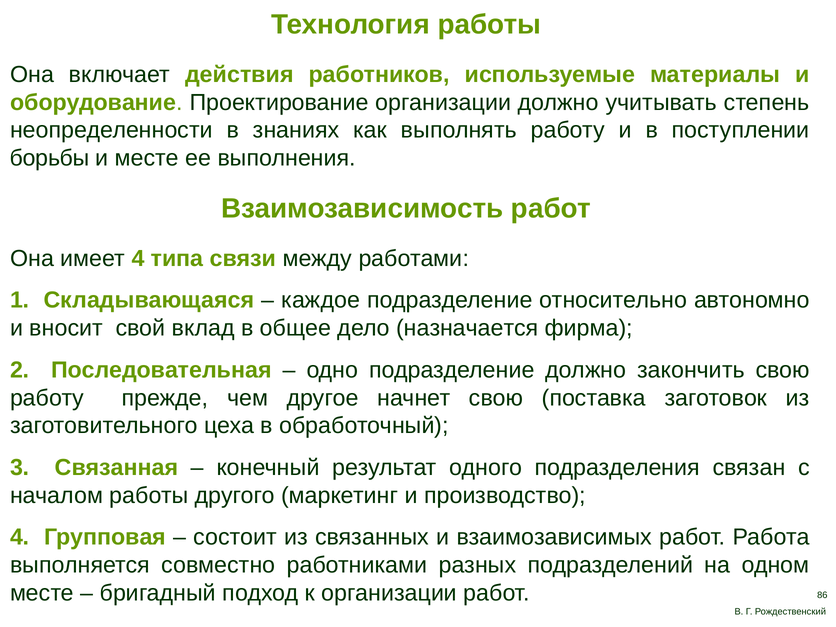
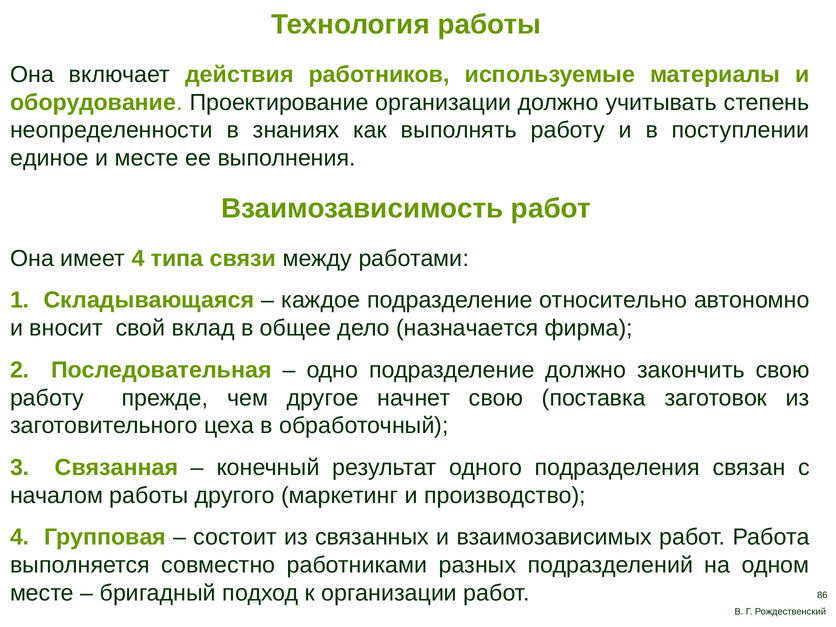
борьбы: борьбы -> единое
